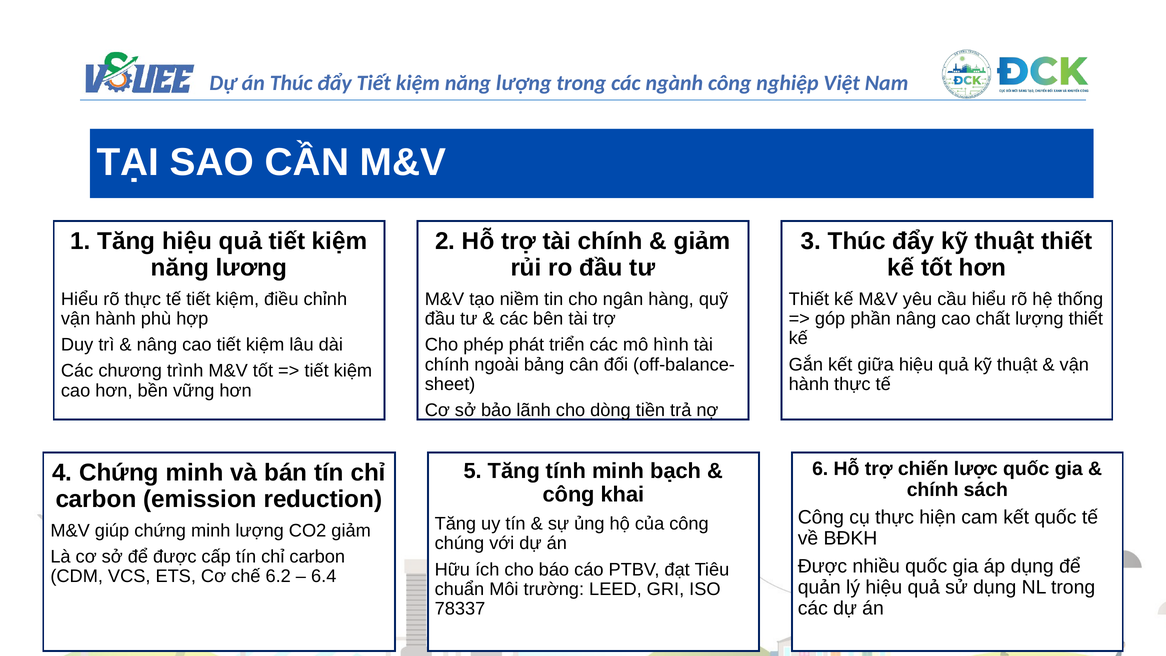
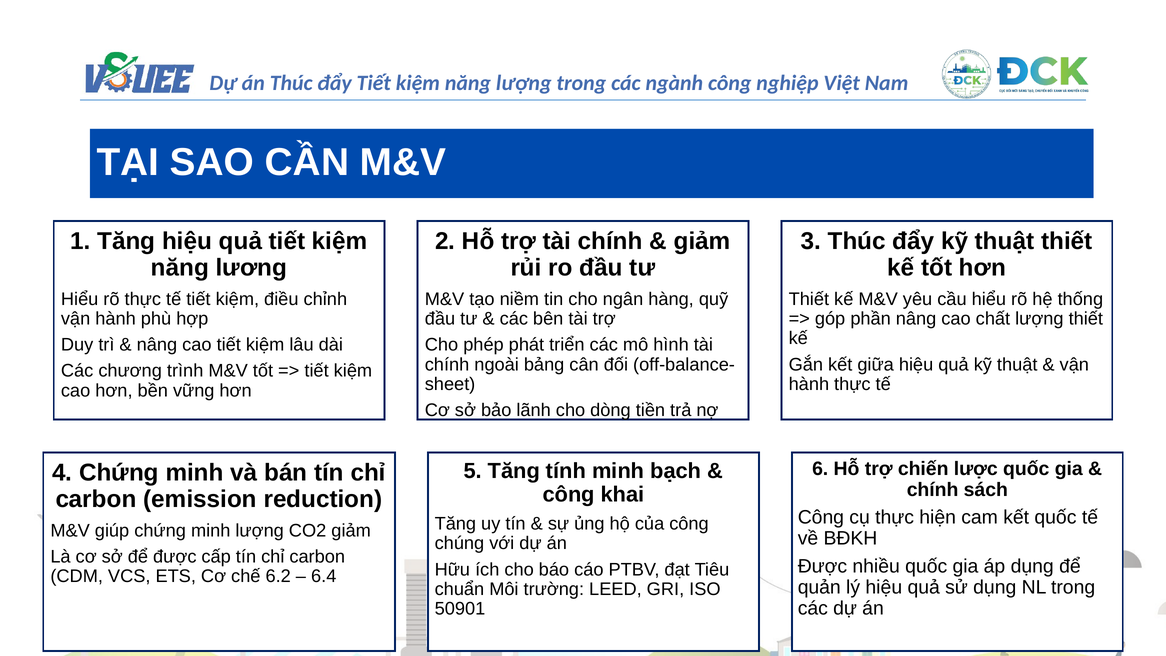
78337: 78337 -> 50901
